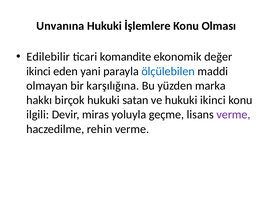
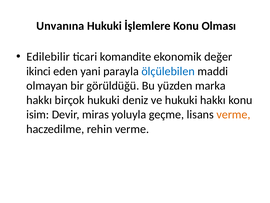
karşılığına: karşılığına -> görüldüğü
satan: satan -> deniz
hukuki ikinci: ikinci -> hakkı
ilgili: ilgili -> isim
verme at (233, 114) colour: purple -> orange
